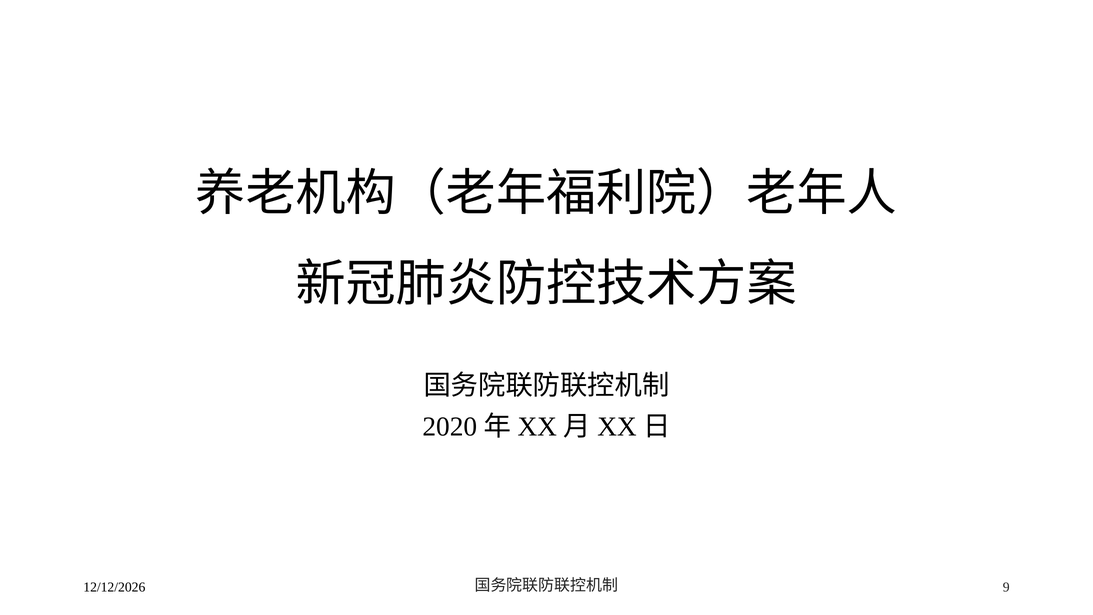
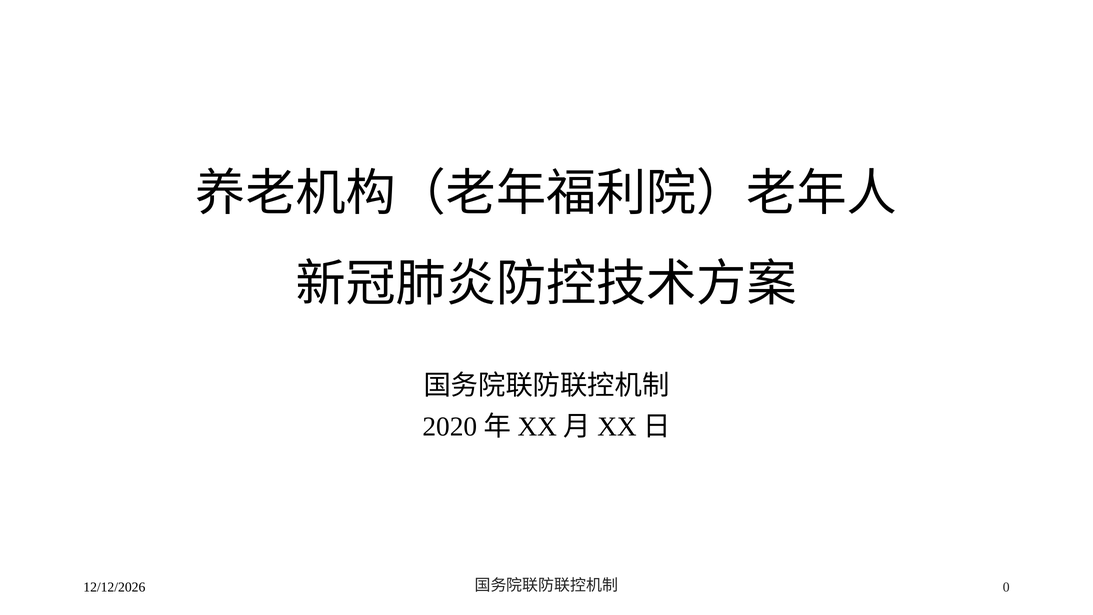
9: 9 -> 0
